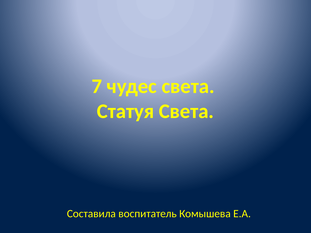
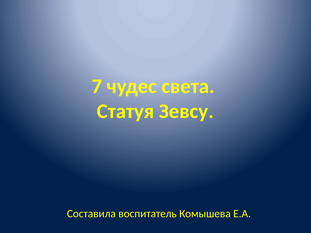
Статуя Света: Света -> Зевсу
